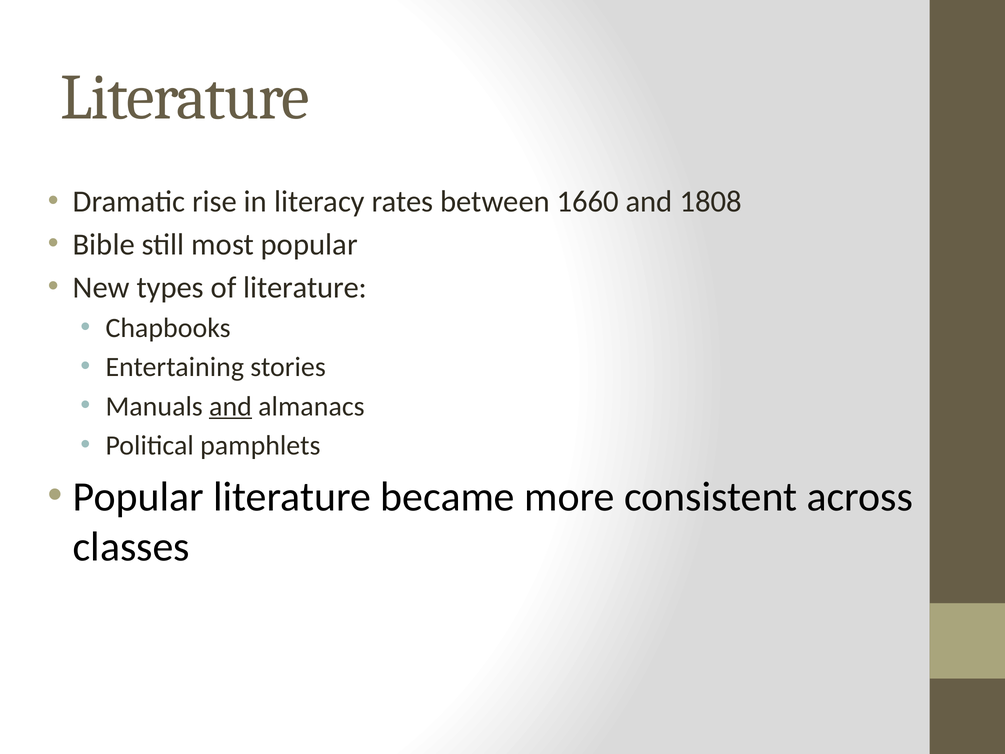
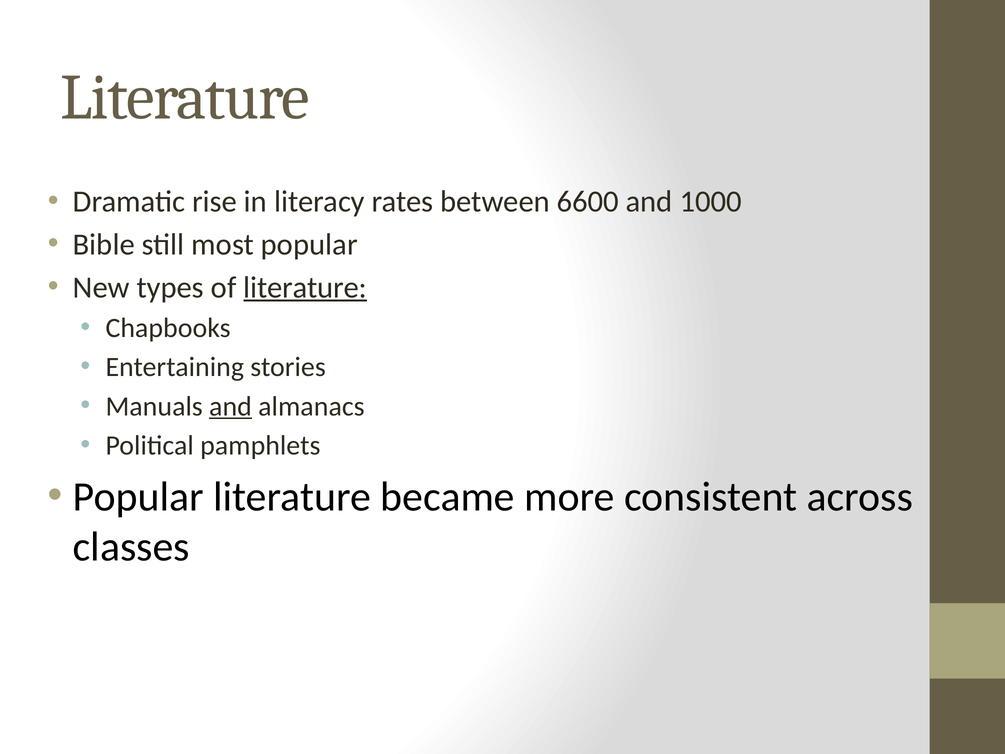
1660: 1660 -> 6600
1808: 1808 -> 1000
literature at (305, 287) underline: none -> present
